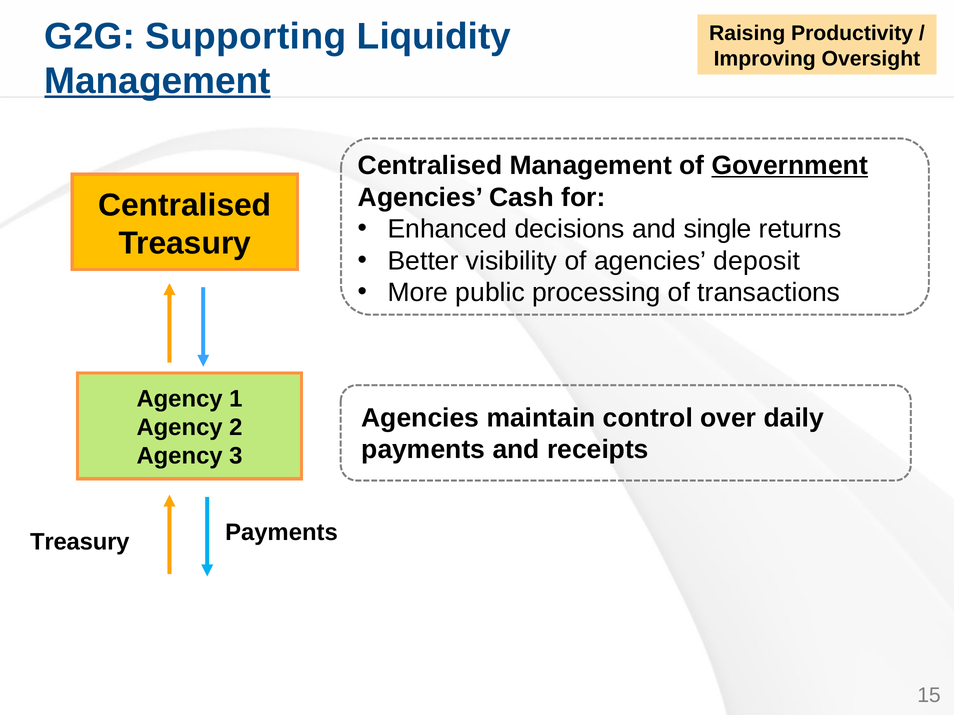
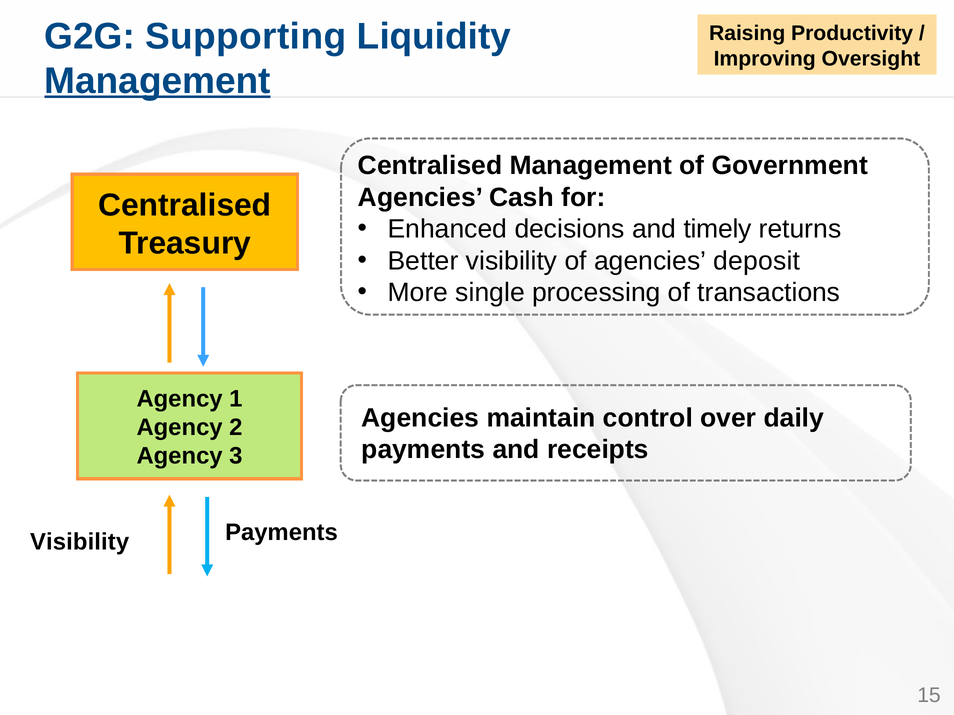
Government underline: present -> none
single: single -> timely
public: public -> single
Treasury at (80, 542): Treasury -> Visibility
